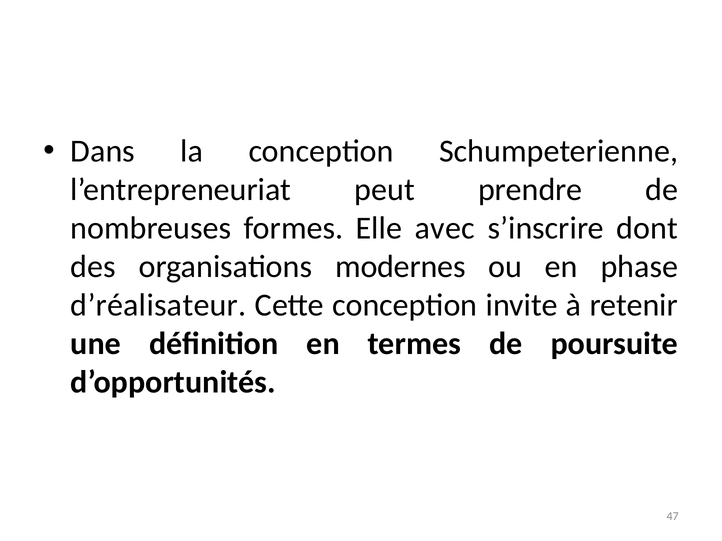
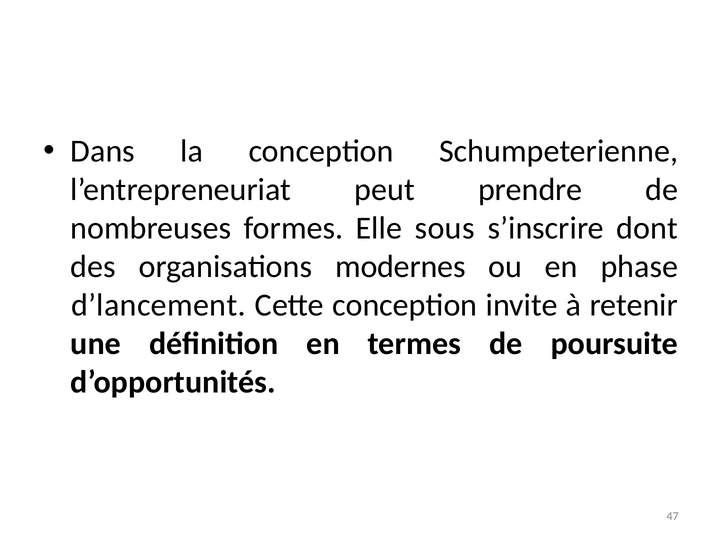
avec: avec -> sous
d’réalisateur: d’réalisateur -> d’lancement
